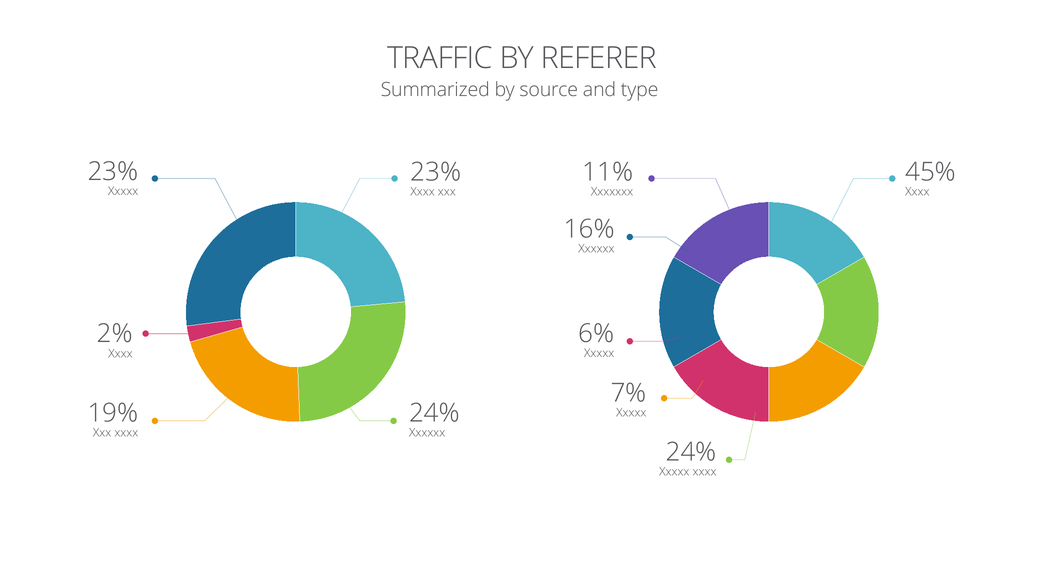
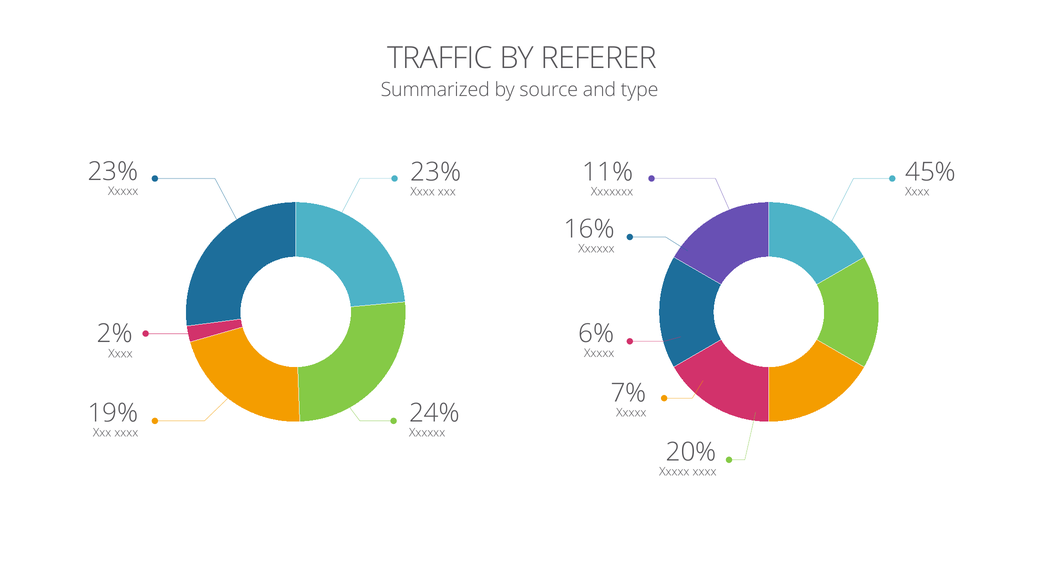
24% at (691, 452): 24% -> 20%
